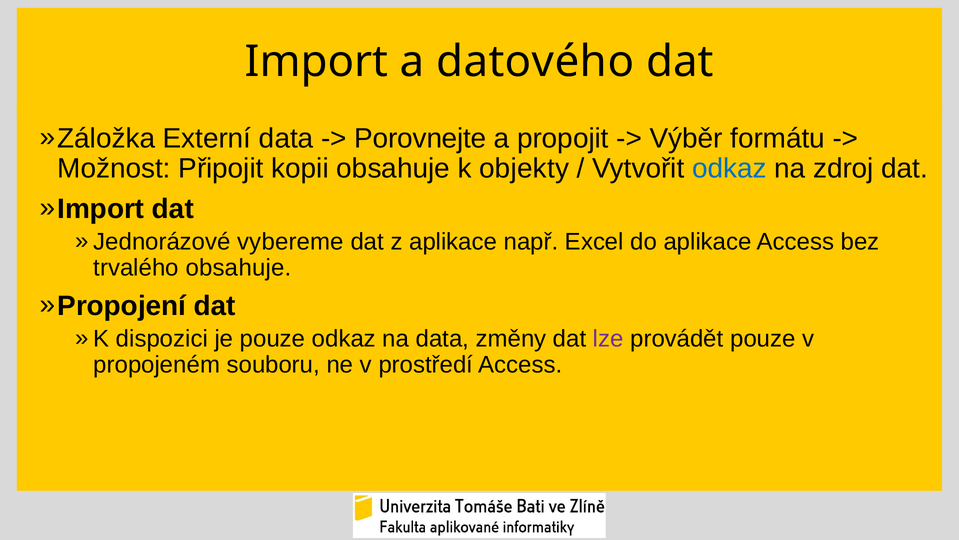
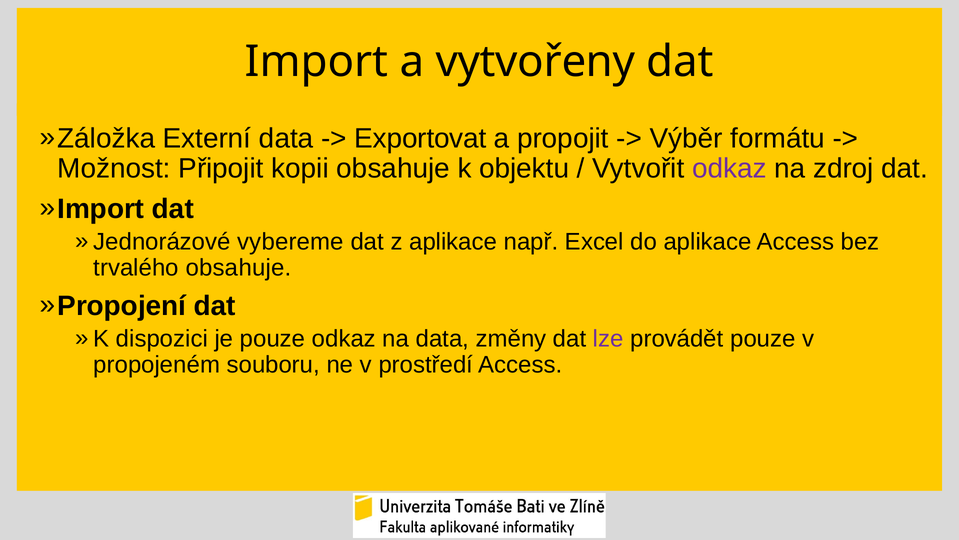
datového: datového -> vytvořeny
Porovnejte: Porovnejte -> Exportovat
objekty: objekty -> objektu
odkaz at (729, 168) colour: blue -> purple
